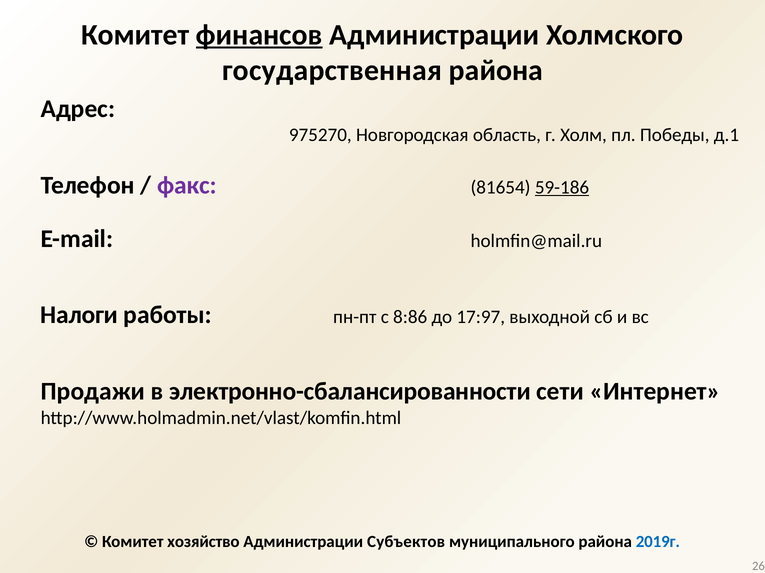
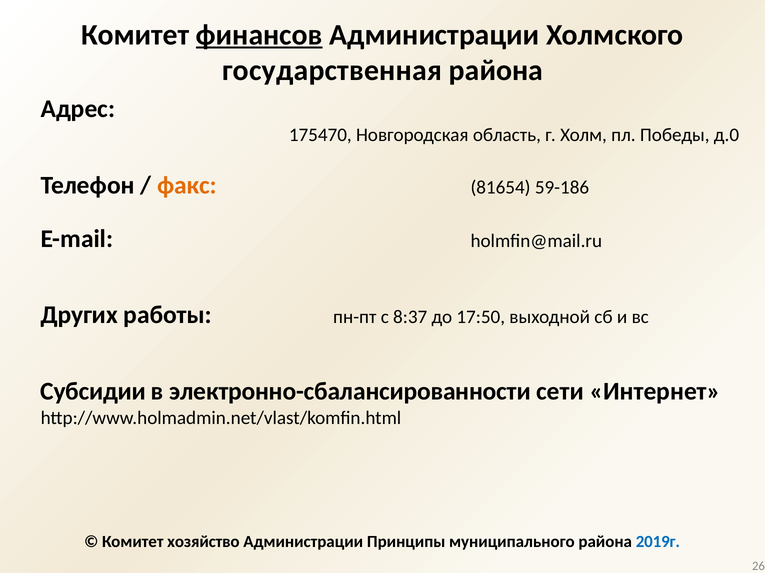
975270: 975270 -> 175470
д.1: д.1 -> д.0
факс colour: purple -> orange
59-186 underline: present -> none
Налоги: Налоги -> Других
8:86: 8:86 -> 8:37
17:97: 17:97 -> 17:50
Продажи: Продажи -> Субсидии
Субъектов: Субъектов -> Принципы
